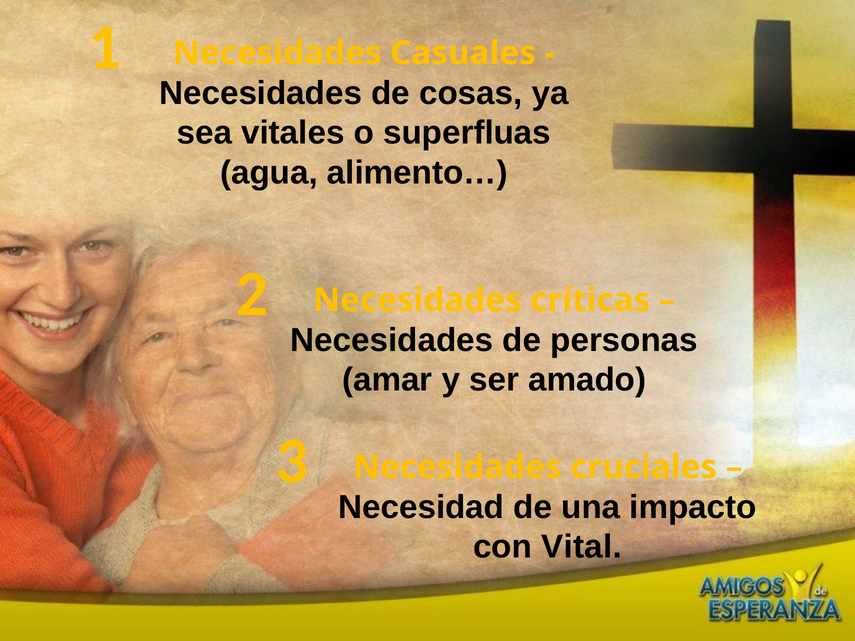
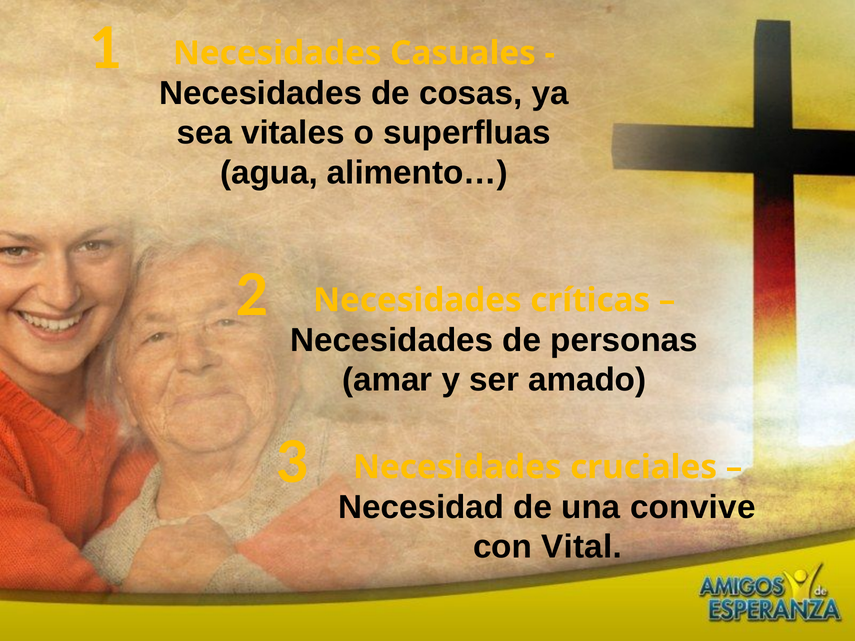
impacto: impacto -> convive
